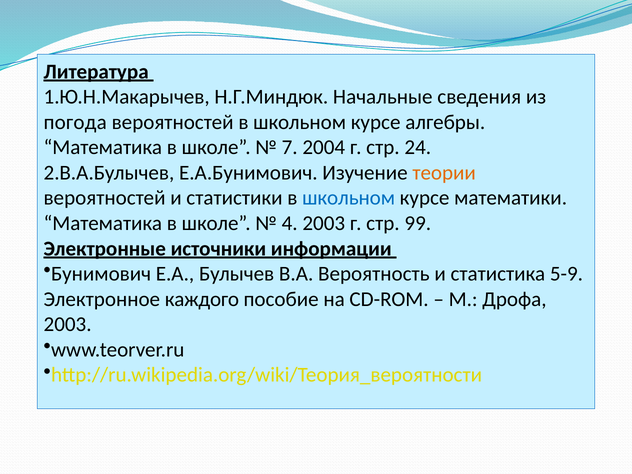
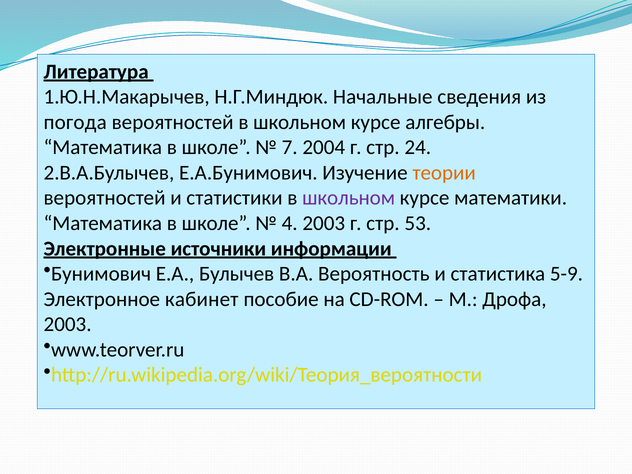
школьном at (349, 198) colour: blue -> purple
99: 99 -> 53
каждого: каждого -> кабинет
